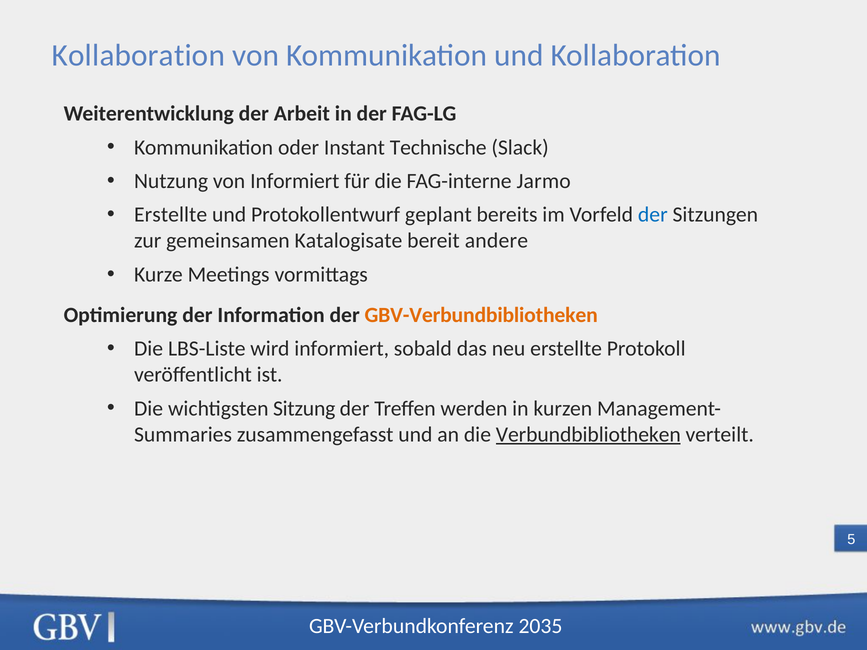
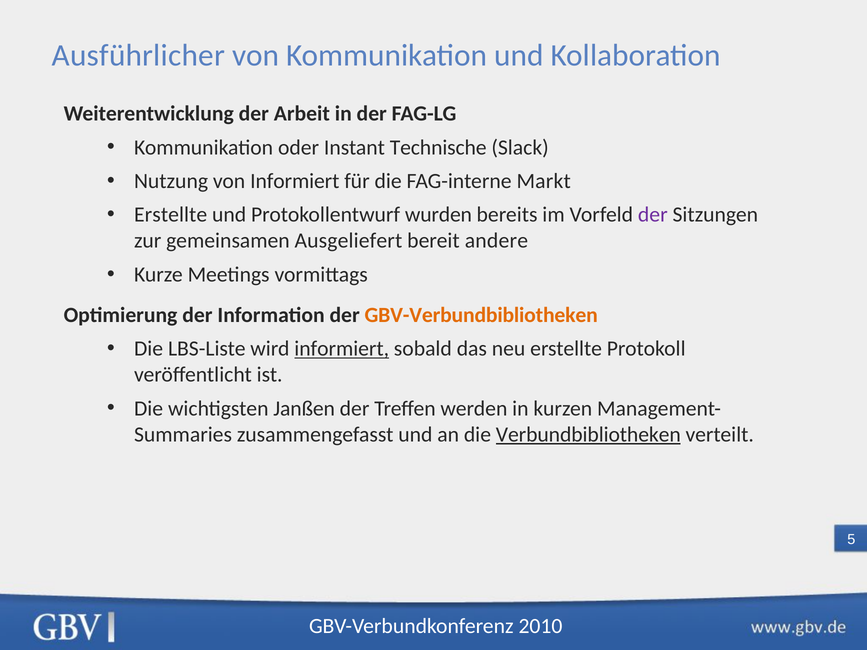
Kollaboration at (138, 56): Kollaboration -> Ausführlicher
Jarmo: Jarmo -> Markt
geplant: geplant -> wurden
der at (653, 215) colour: blue -> purple
Katalogisate: Katalogisate -> Ausgeliefert
informiert at (342, 349) underline: none -> present
Sitzung: Sitzung -> Janßen
2035: 2035 -> 2010
